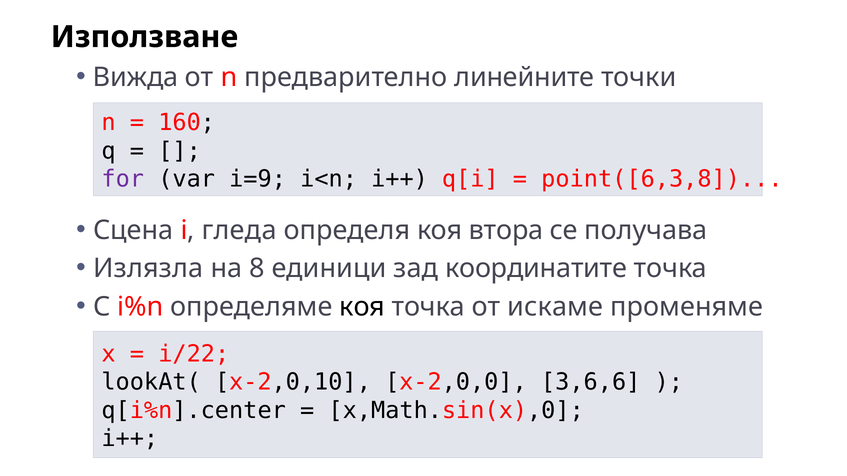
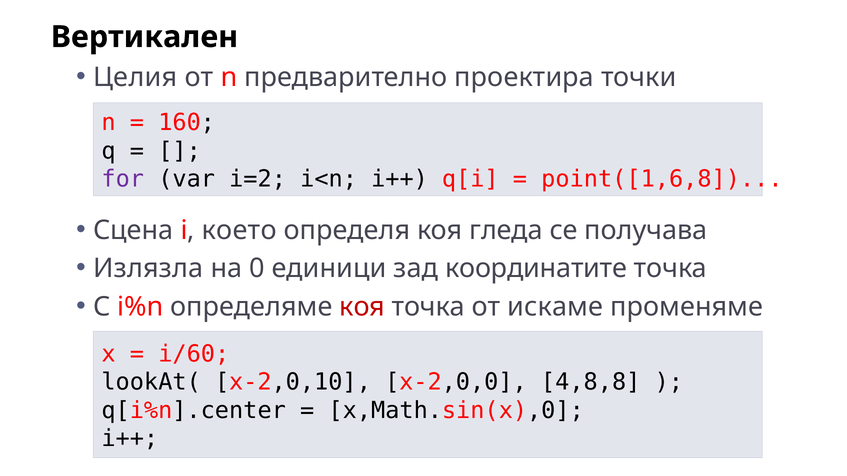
Използване: Използване -> Вертикален
Вижда: Вижда -> Целия
линейните: линейните -> проектира
i=9: i=9 -> i=2
point([6,3,8: point([6,3,8 -> point([1,6,8
гледа: гледа -> което
втора: втора -> гледа
8: 8 -> 0
коя at (362, 307) colour: black -> red
i/22: i/22 -> i/60
3,6,6: 3,6,6 -> 4,8,8
